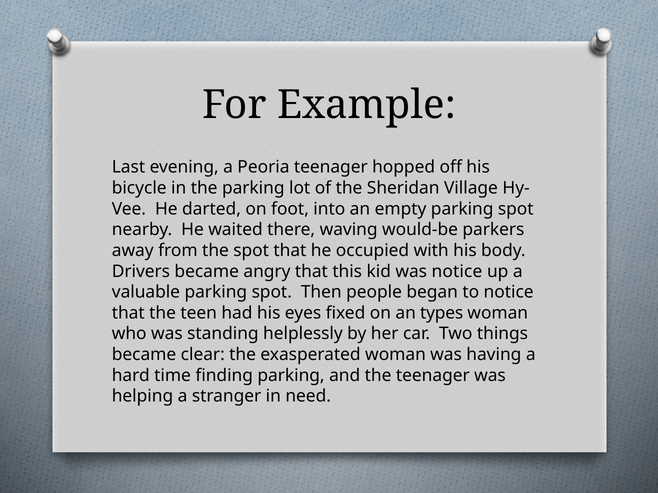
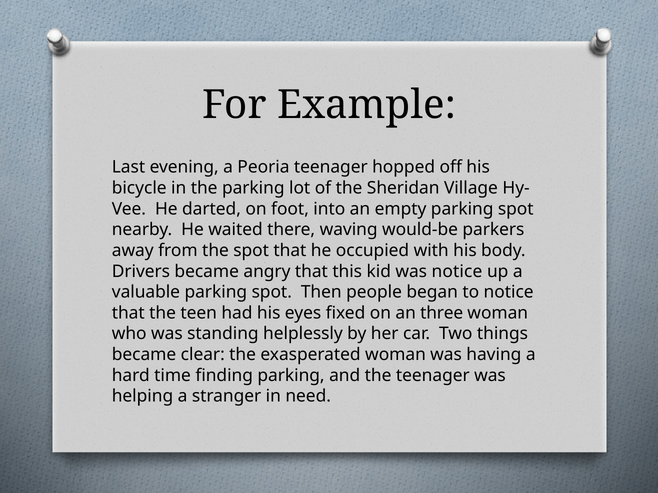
types: types -> three
